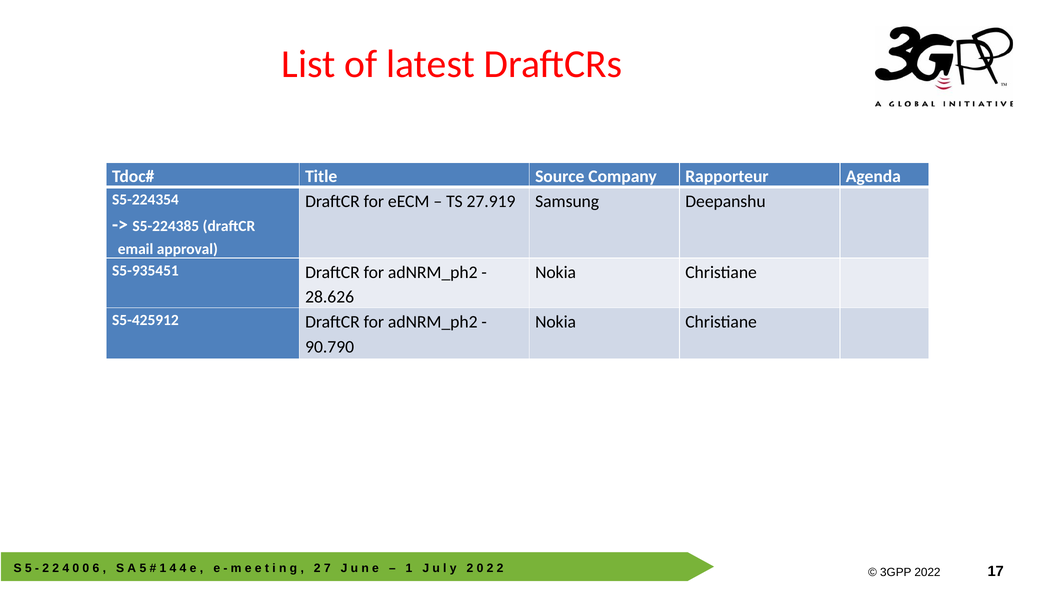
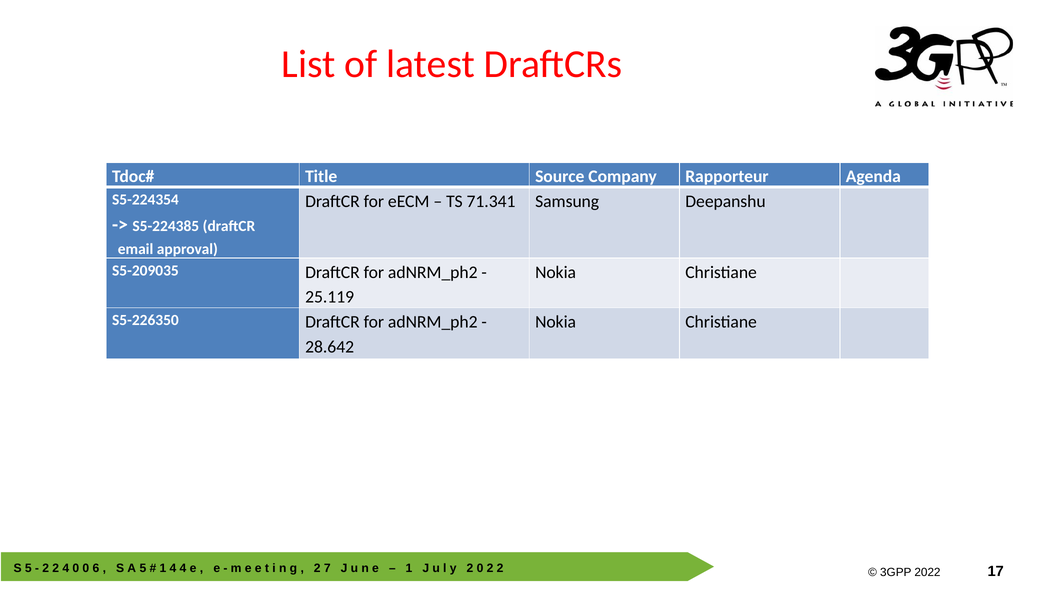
27.919: 27.919 -> 71.341
S5-935451: S5-935451 -> S5-209035
28.626: 28.626 -> 25.119
S5-425912: S5-425912 -> S5-226350
90.790: 90.790 -> 28.642
